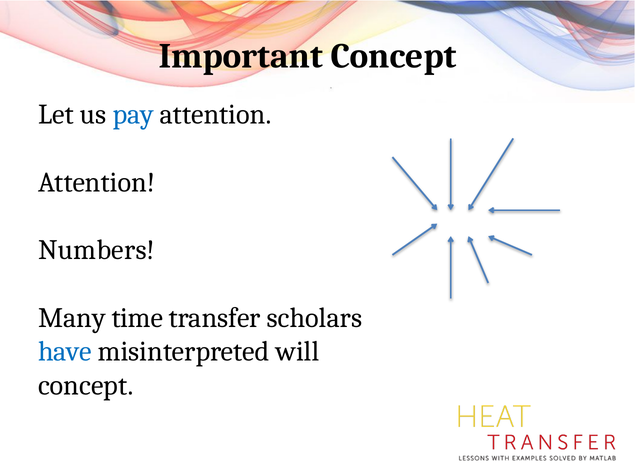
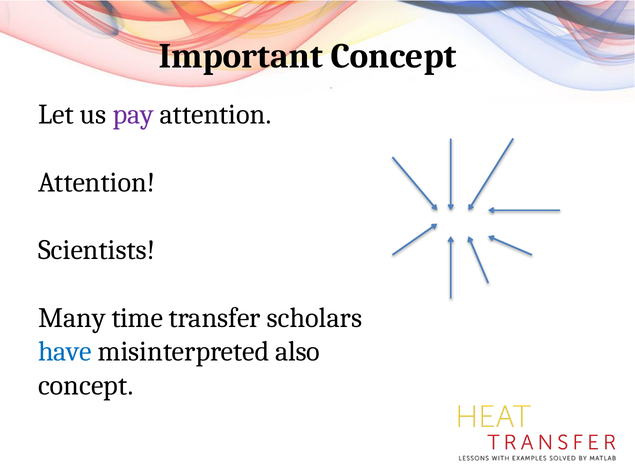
pay colour: blue -> purple
Numbers: Numbers -> Scientists
will: will -> also
